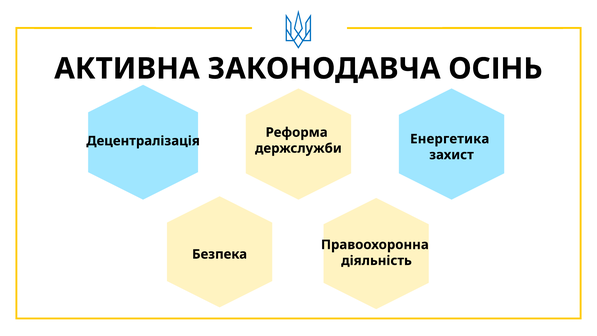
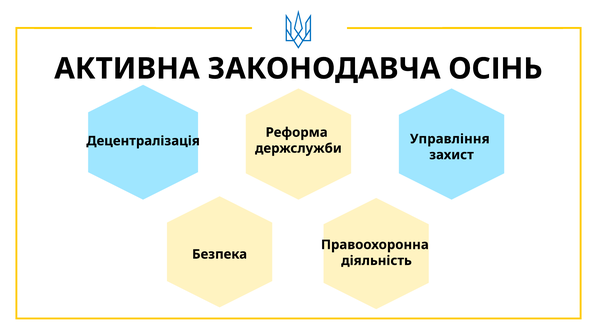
Енергетика: Енергетика -> Управління
